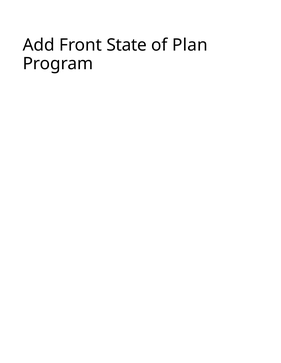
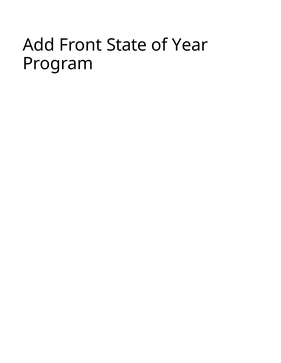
Plan: Plan -> Year
